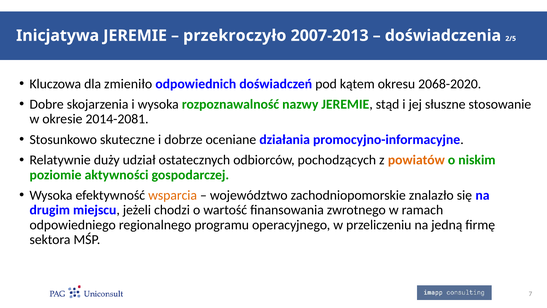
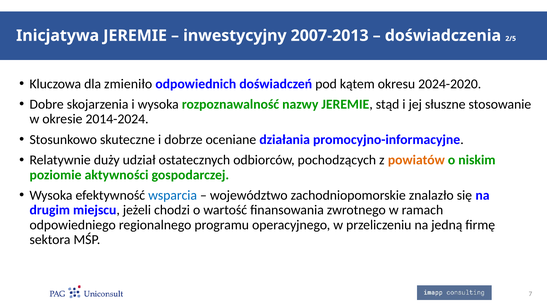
przekroczyło: przekroczyło -> inwestycyjny
2068-2020: 2068-2020 -> 2024-2020
2014-2081: 2014-2081 -> 2014-2024
wsparcia colour: orange -> blue
